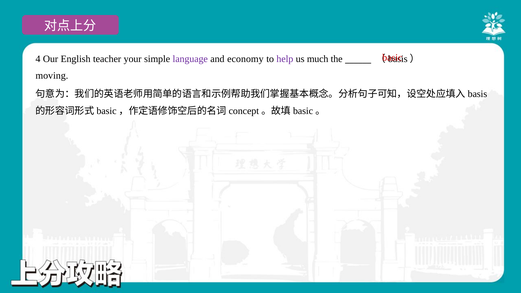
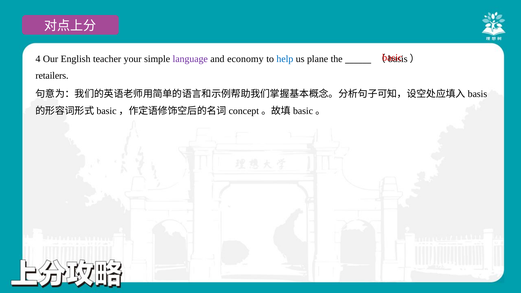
help colour: purple -> blue
much: much -> plane
moving: moving -> retailers
